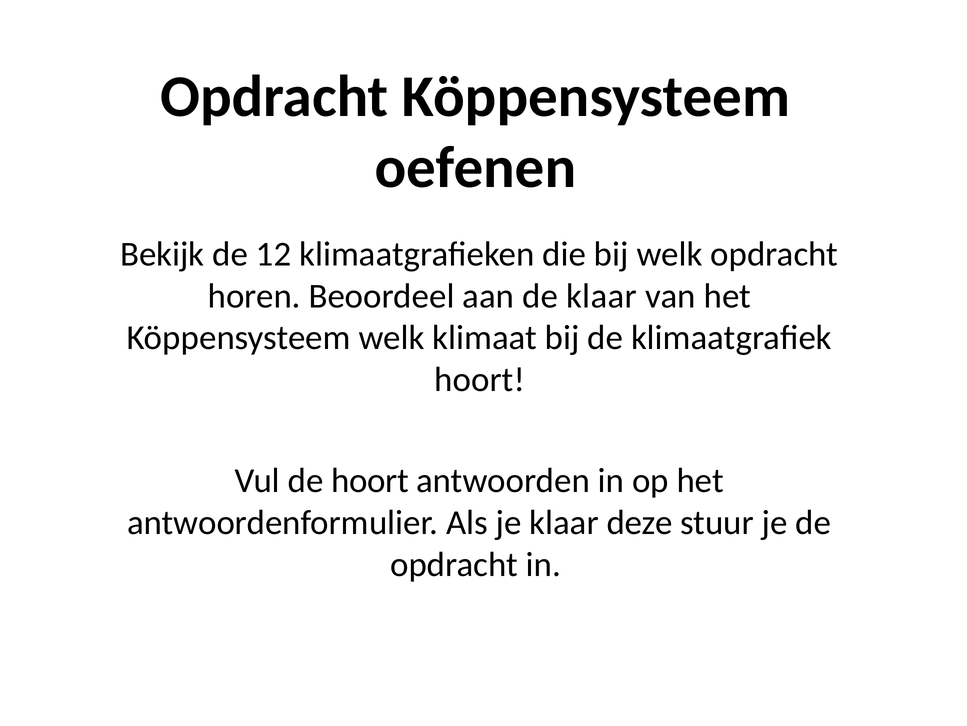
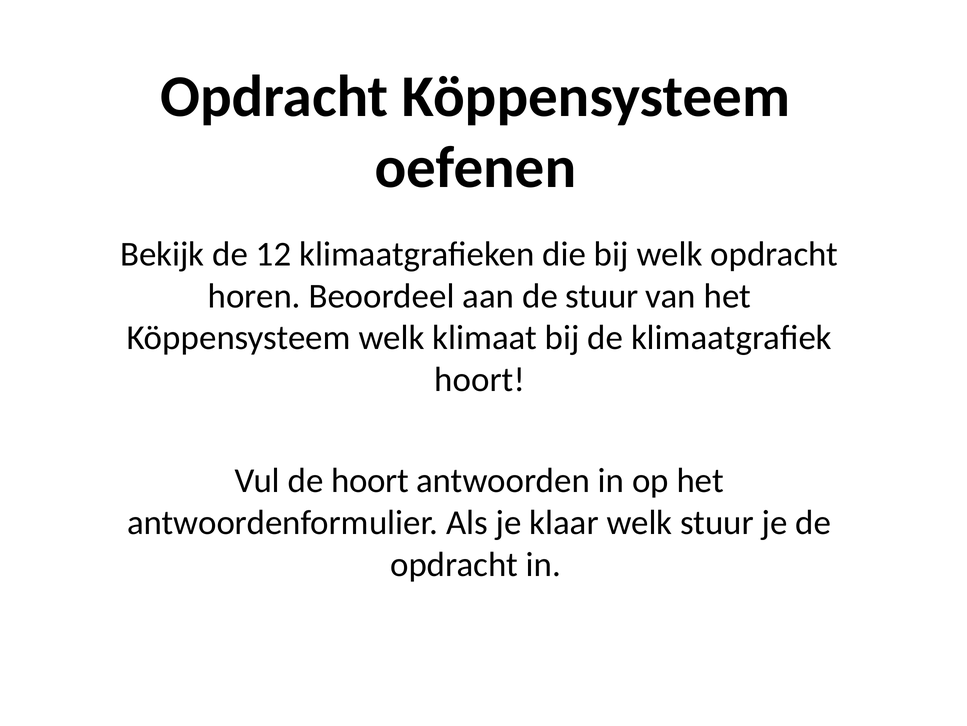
de klaar: klaar -> stuur
klaar deze: deze -> welk
